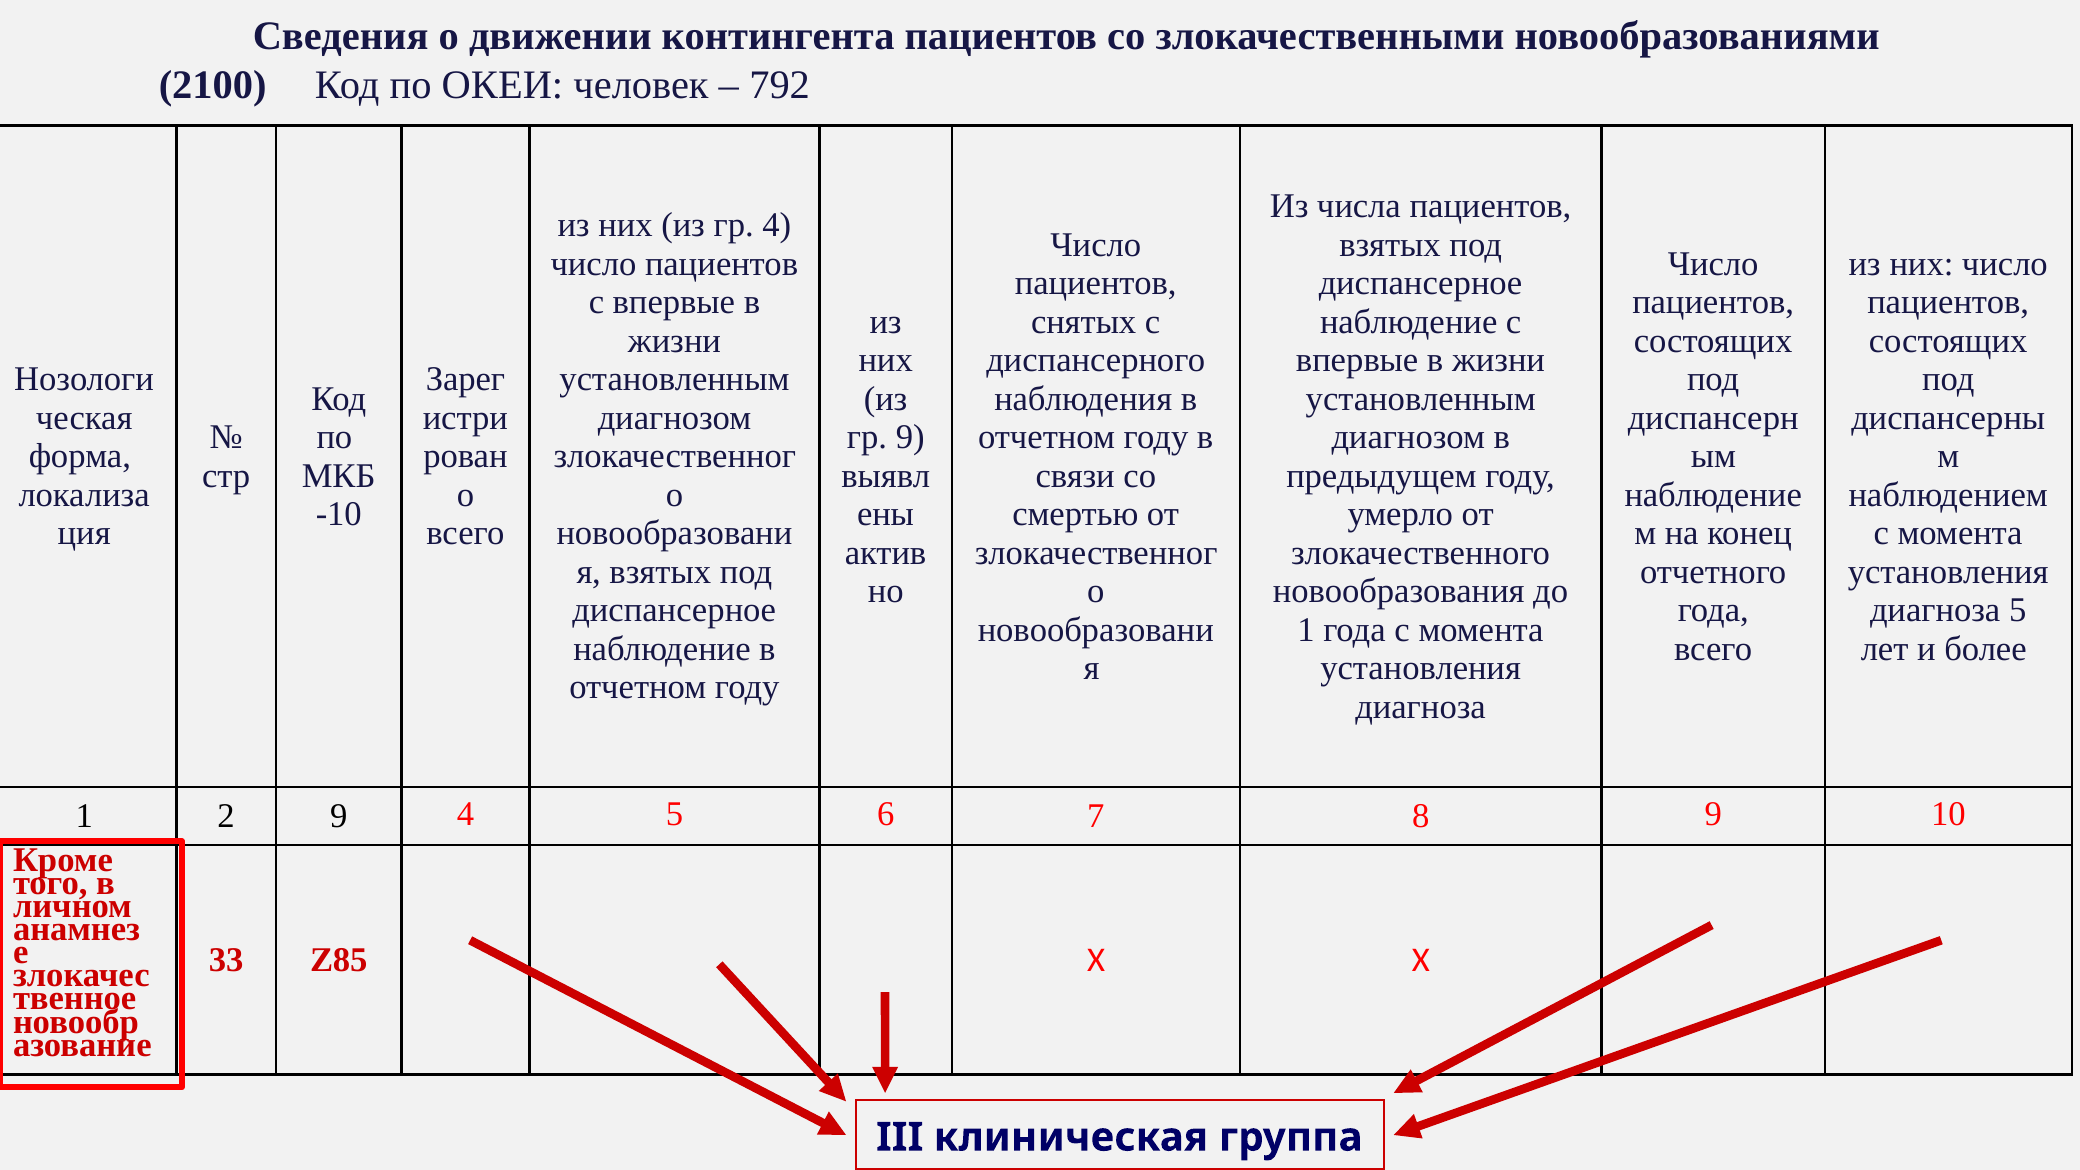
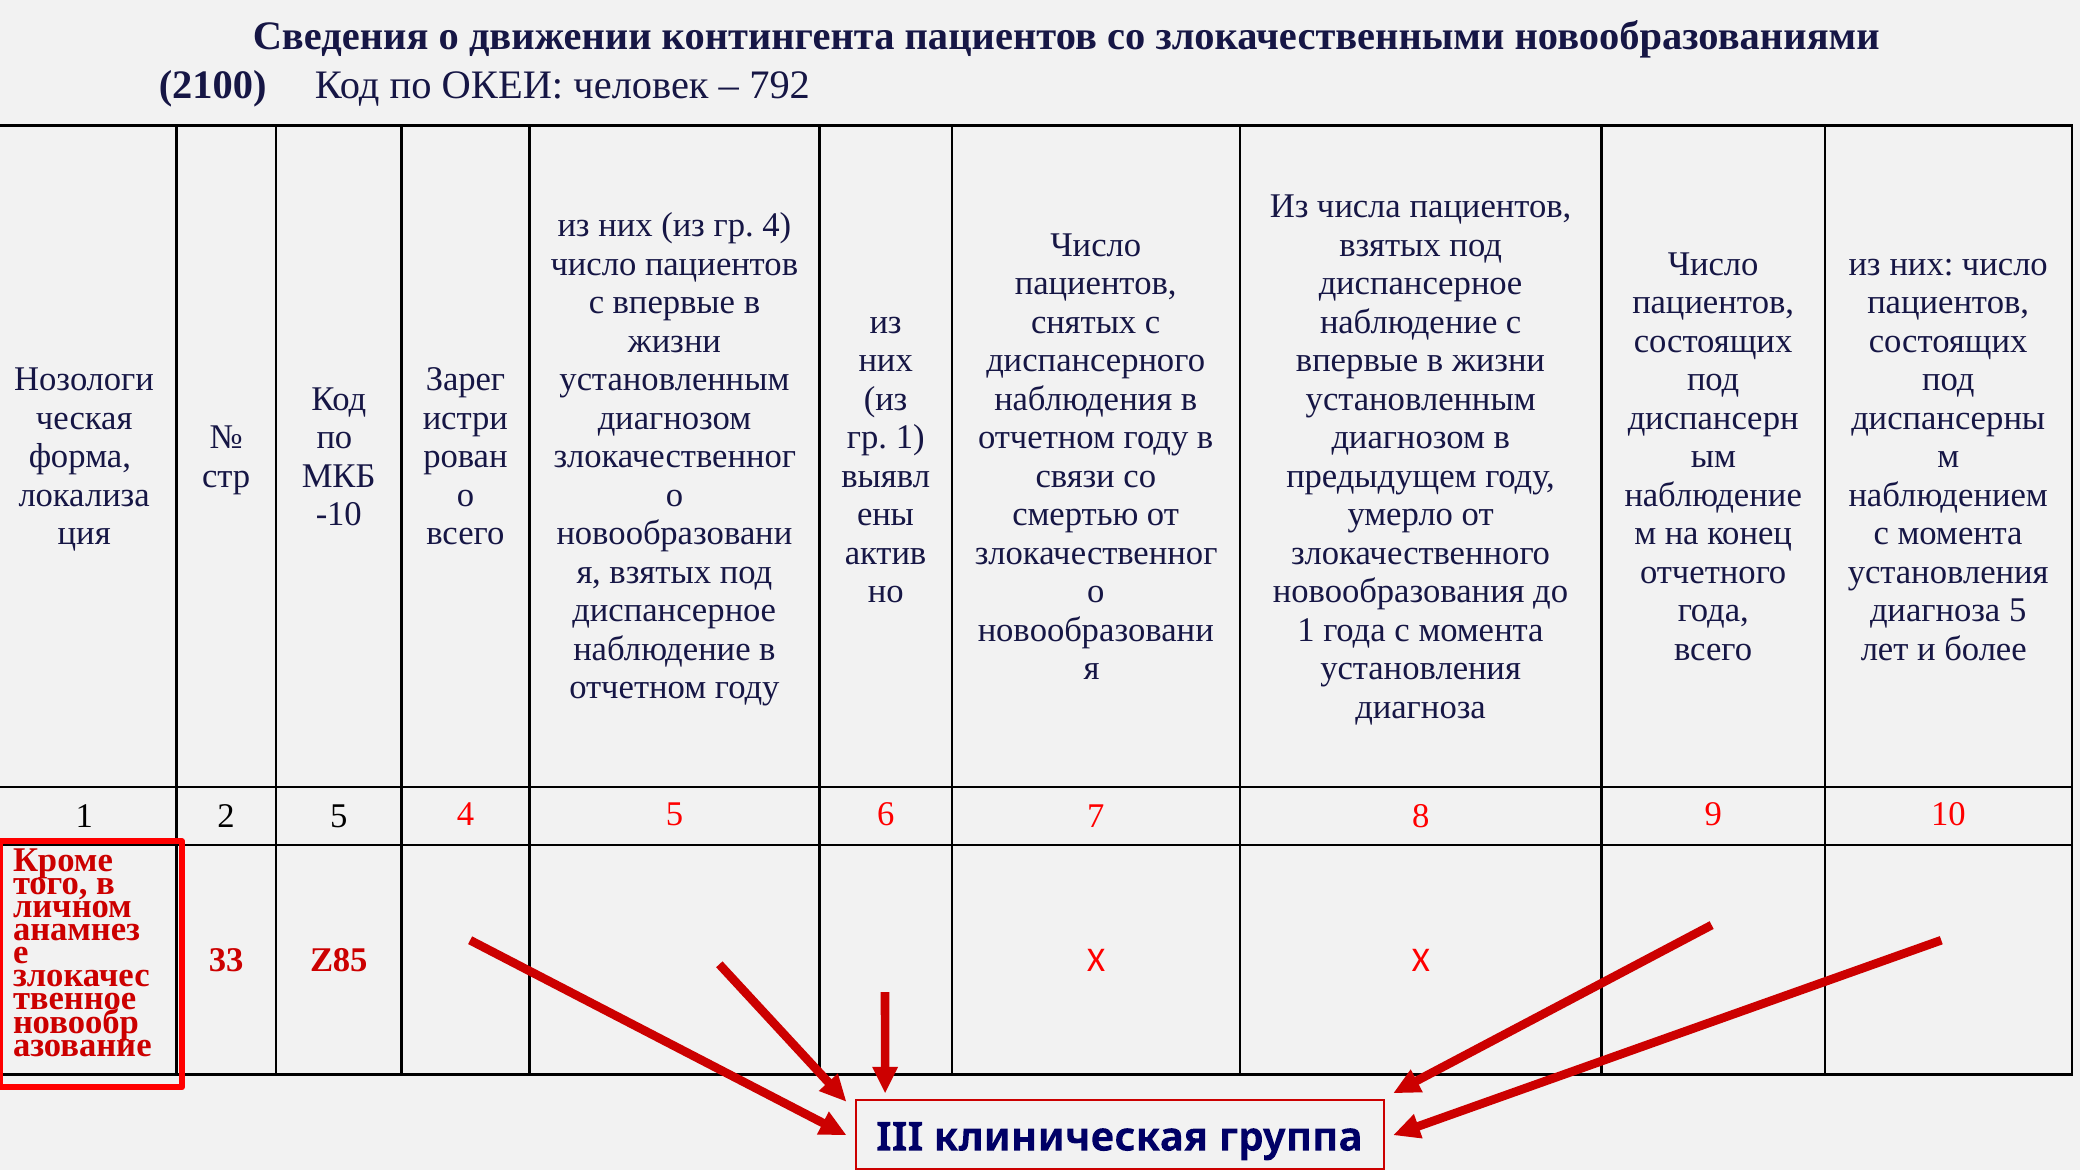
гр 9: 9 -> 1
2 9: 9 -> 5
